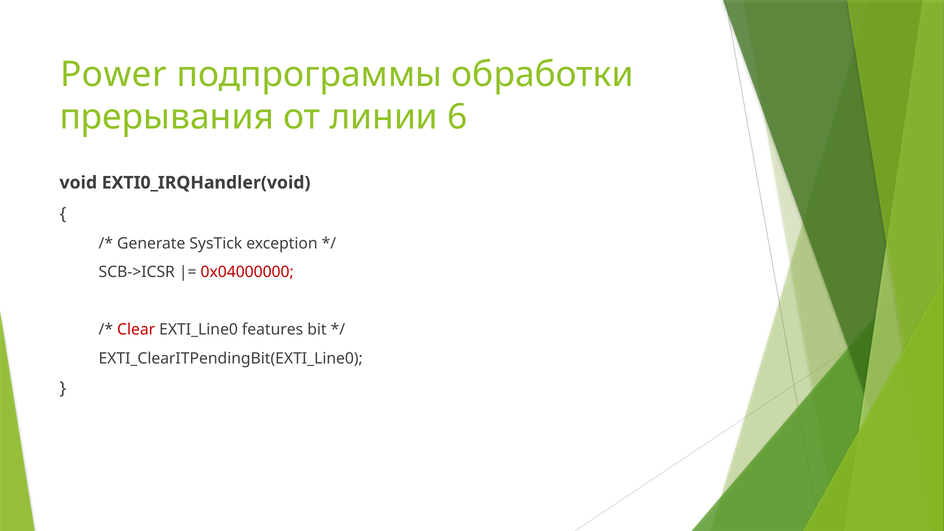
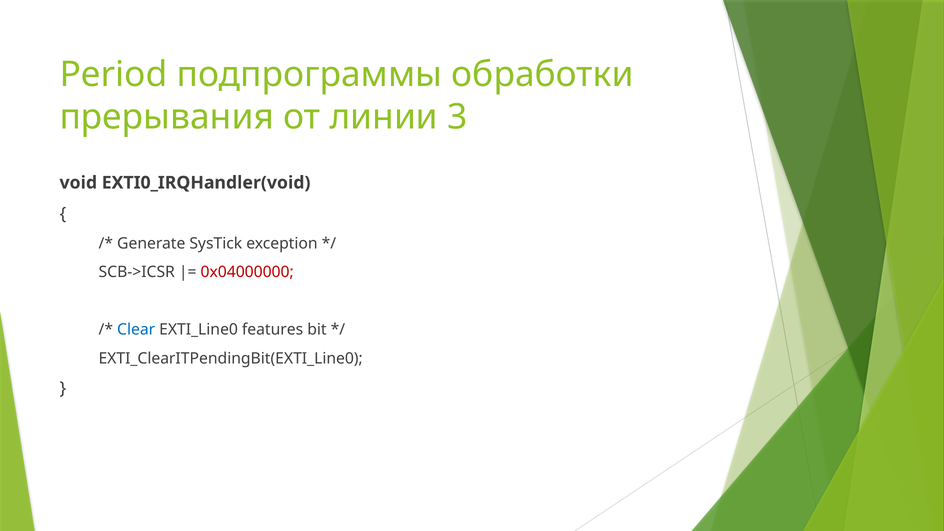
Power: Power -> Period
6: 6 -> 3
Clear colour: red -> blue
